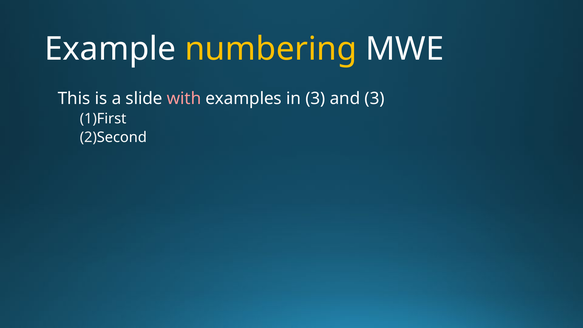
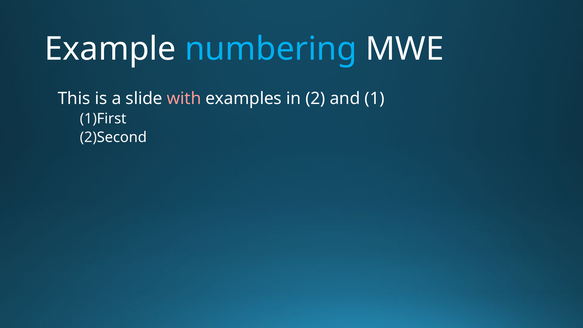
numbering colour: yellow -> light blue
in 3: 3 -> 2
and 3: 3 -> 1
